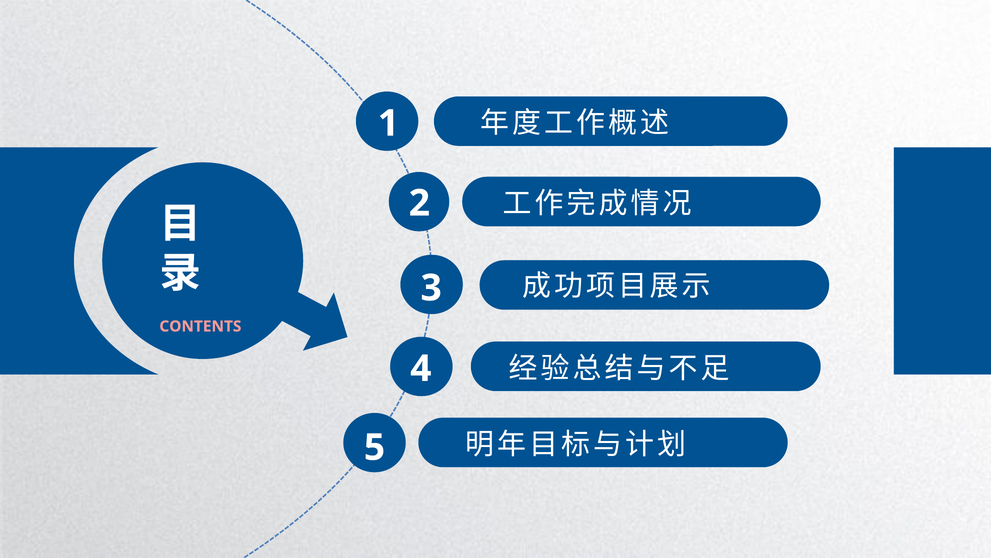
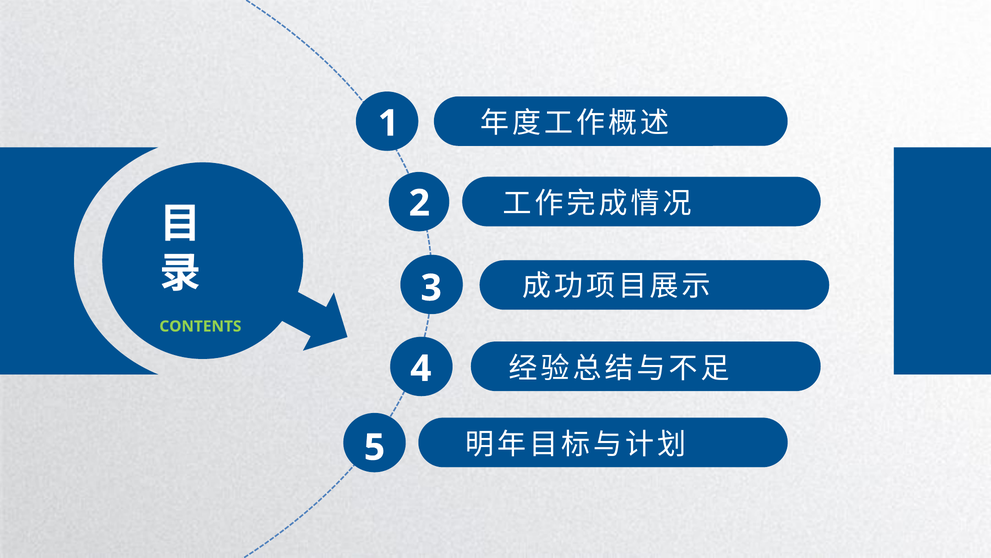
CONTENTS colour: pink -> light green
